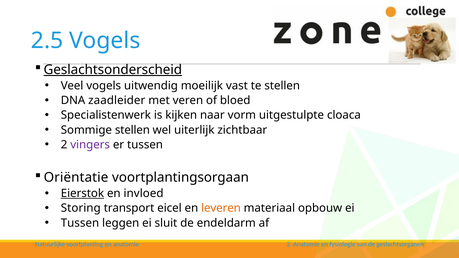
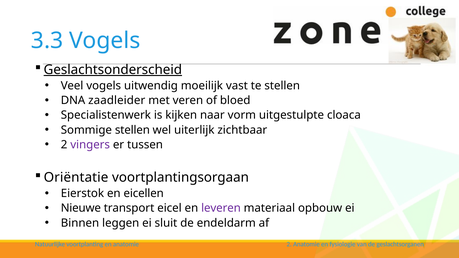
2.5: 2.5 -> 3.3
Eierstok underline: present -> none
invloed: invloed -> eicellen
Storing: Storing -> Nieuwe
leveren colour: orange -> purple
Tussen at (80, 223): Tussen -> Binnen
